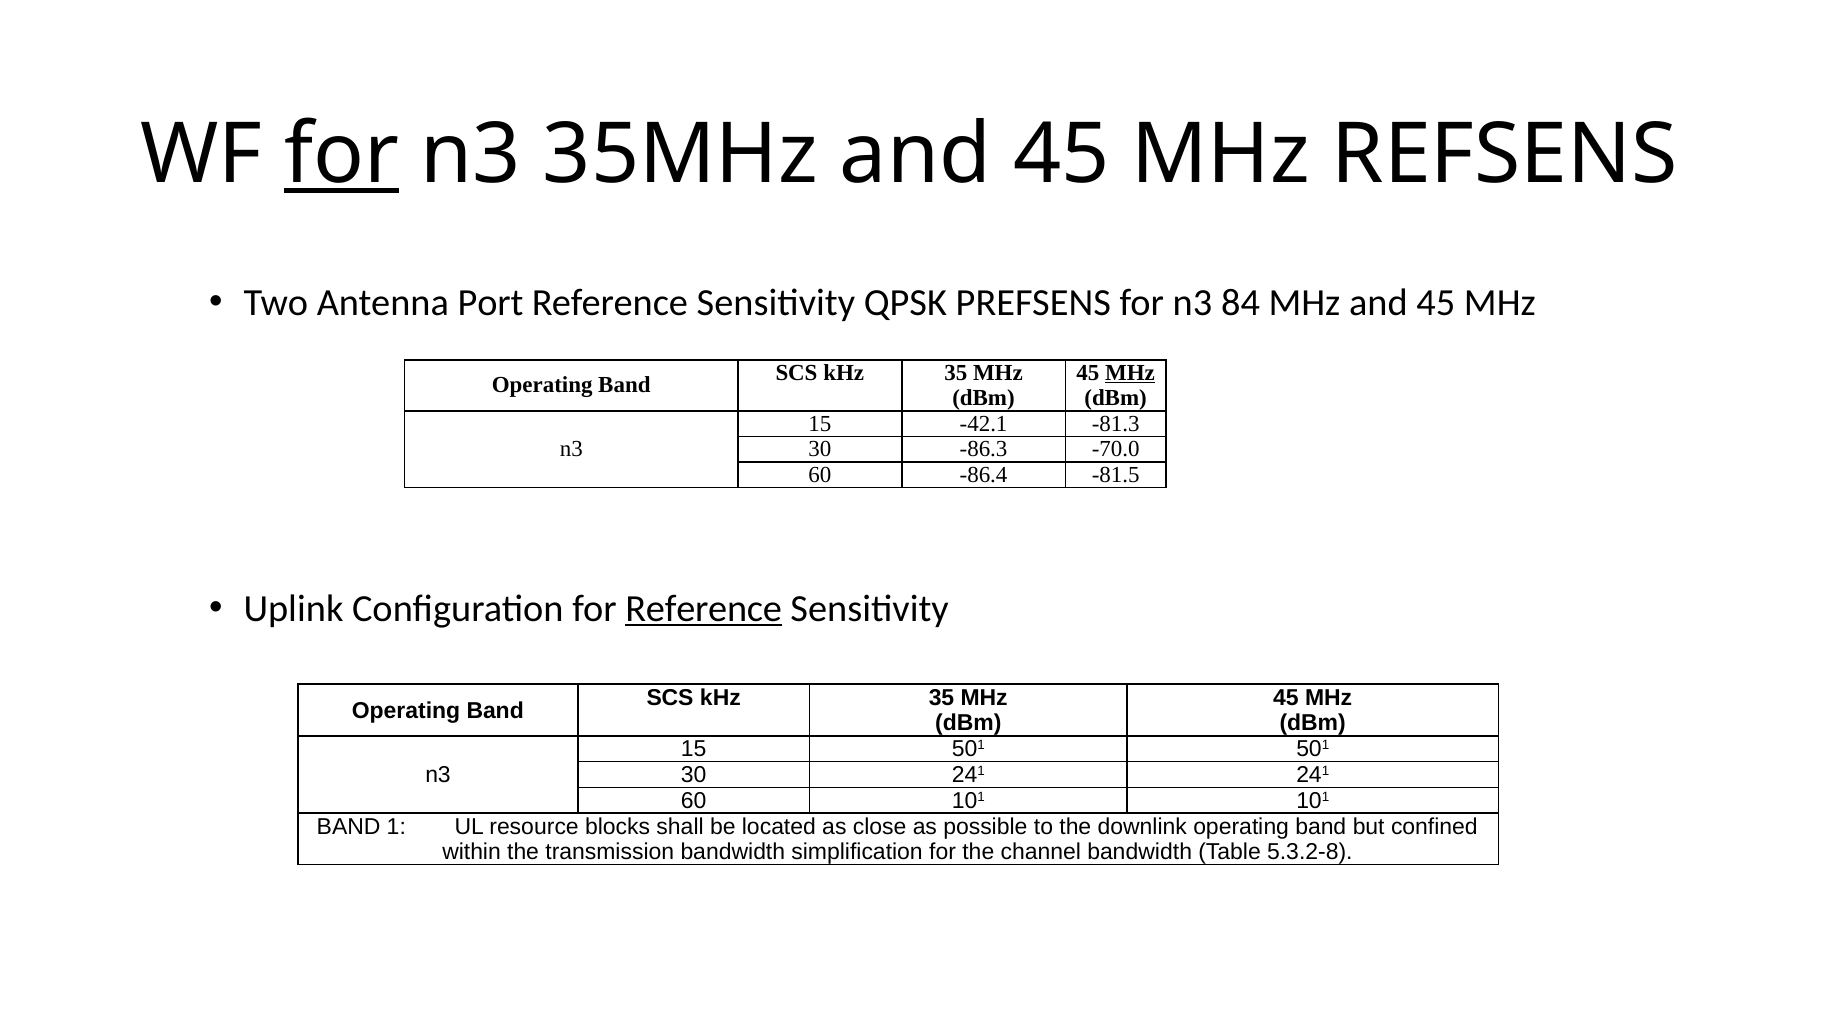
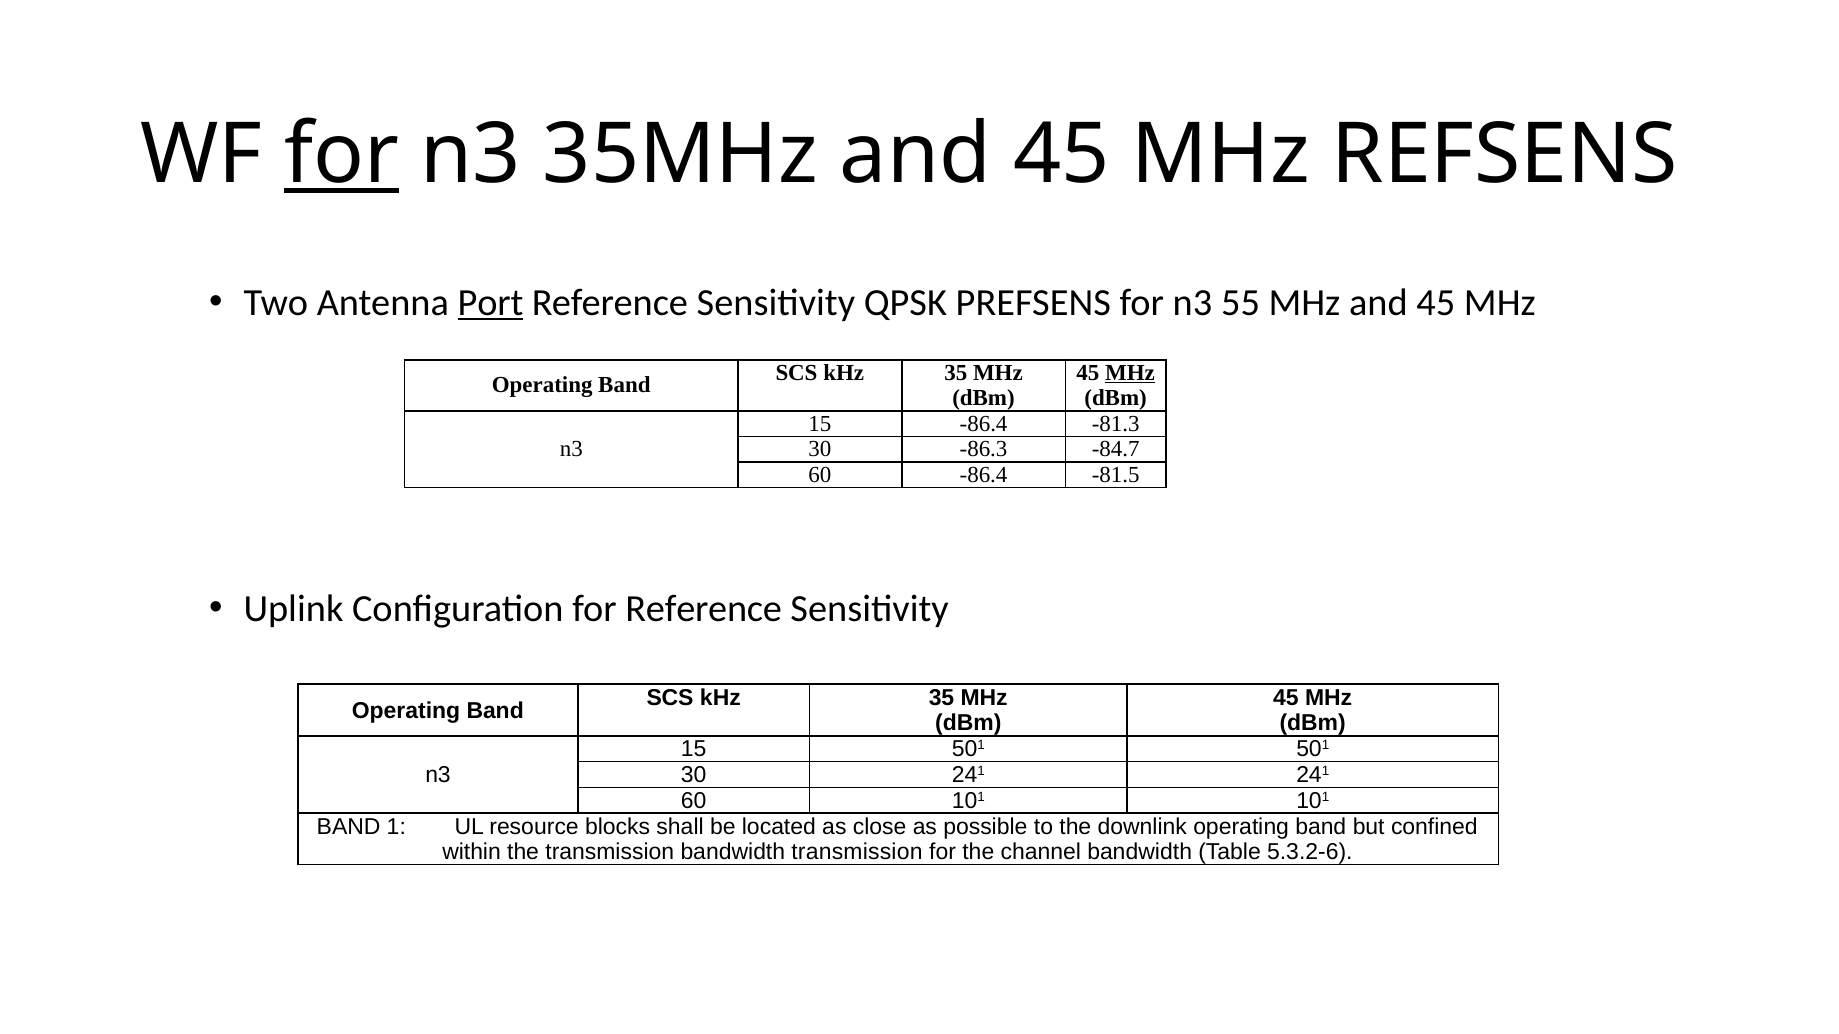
Port underline: none -> present
84: 84 -> 55
15 -42.1: -42.1 -> -86.4
-70.0: -70.0 -> -84.7
Reference at (704, 609) underline: present -> none
bandwidth simplification: simplification -> transmission
5.3.2-8: 5.3.2-8 -> 5.3.2-6
